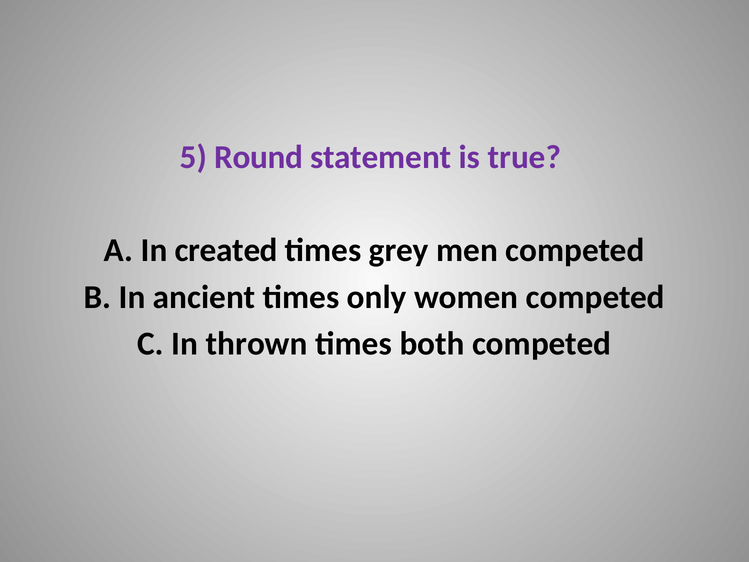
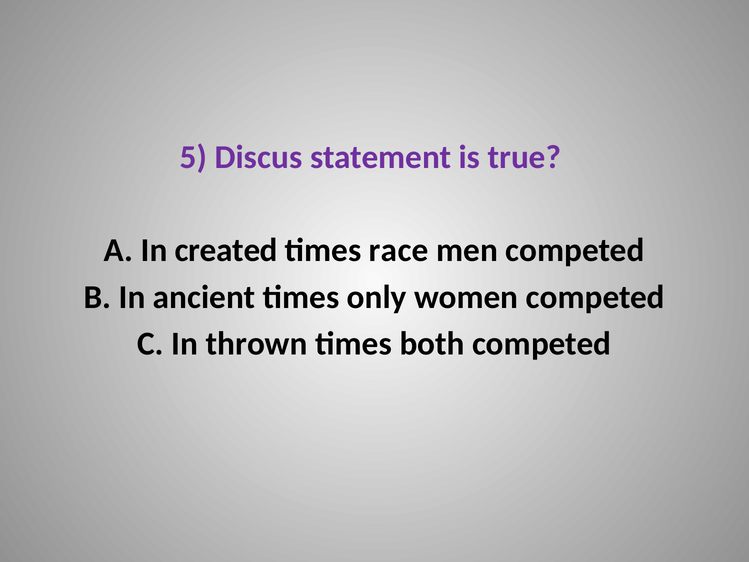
Round: Round -> Discus
grey: grey -> race
